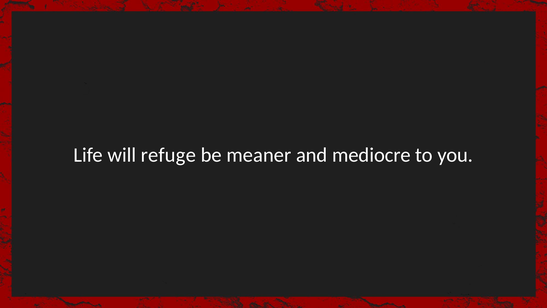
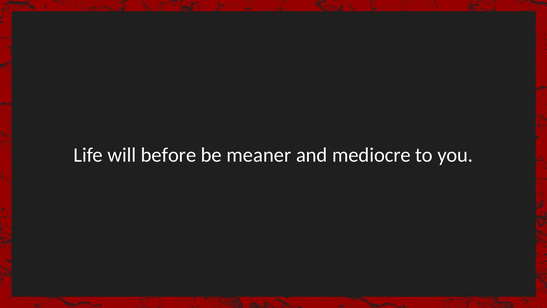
refuge: refuge -> before
